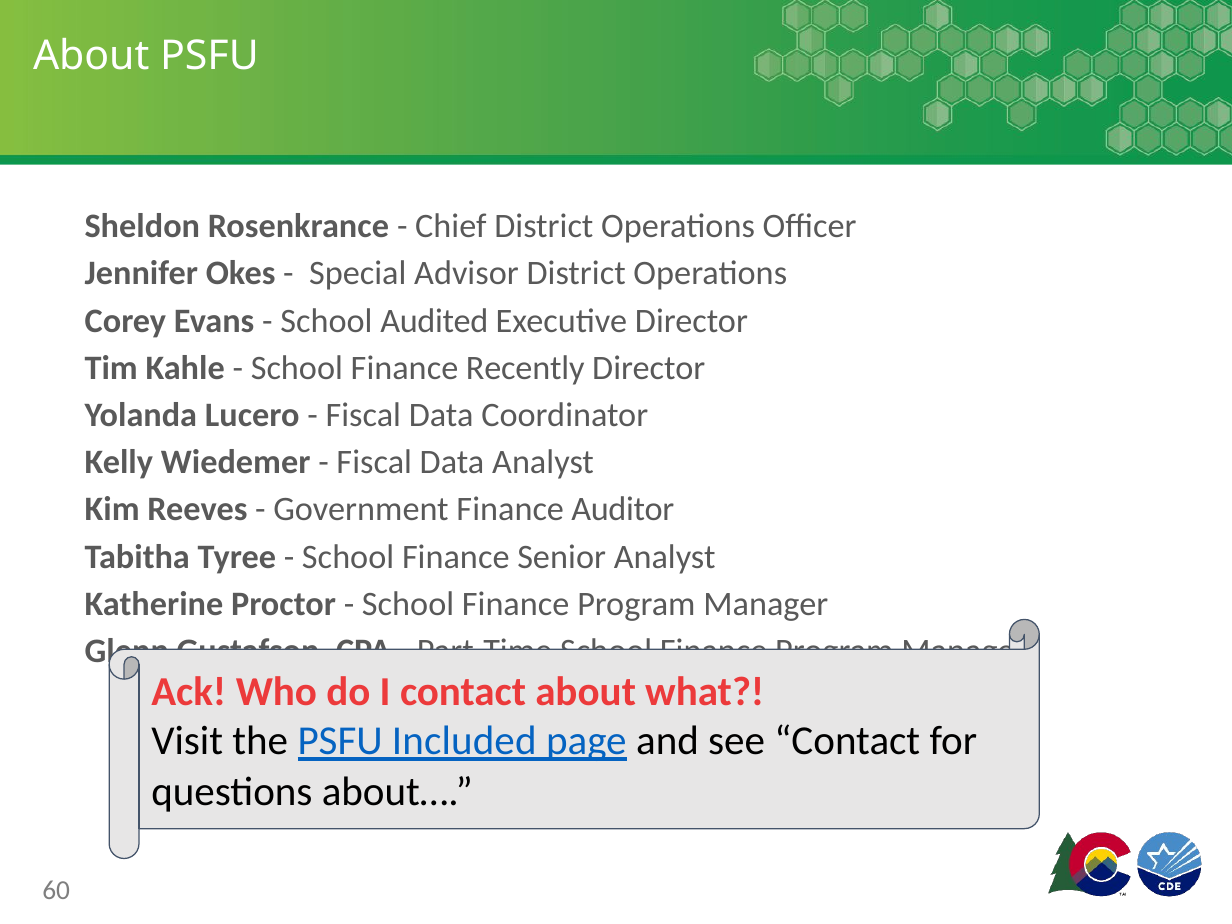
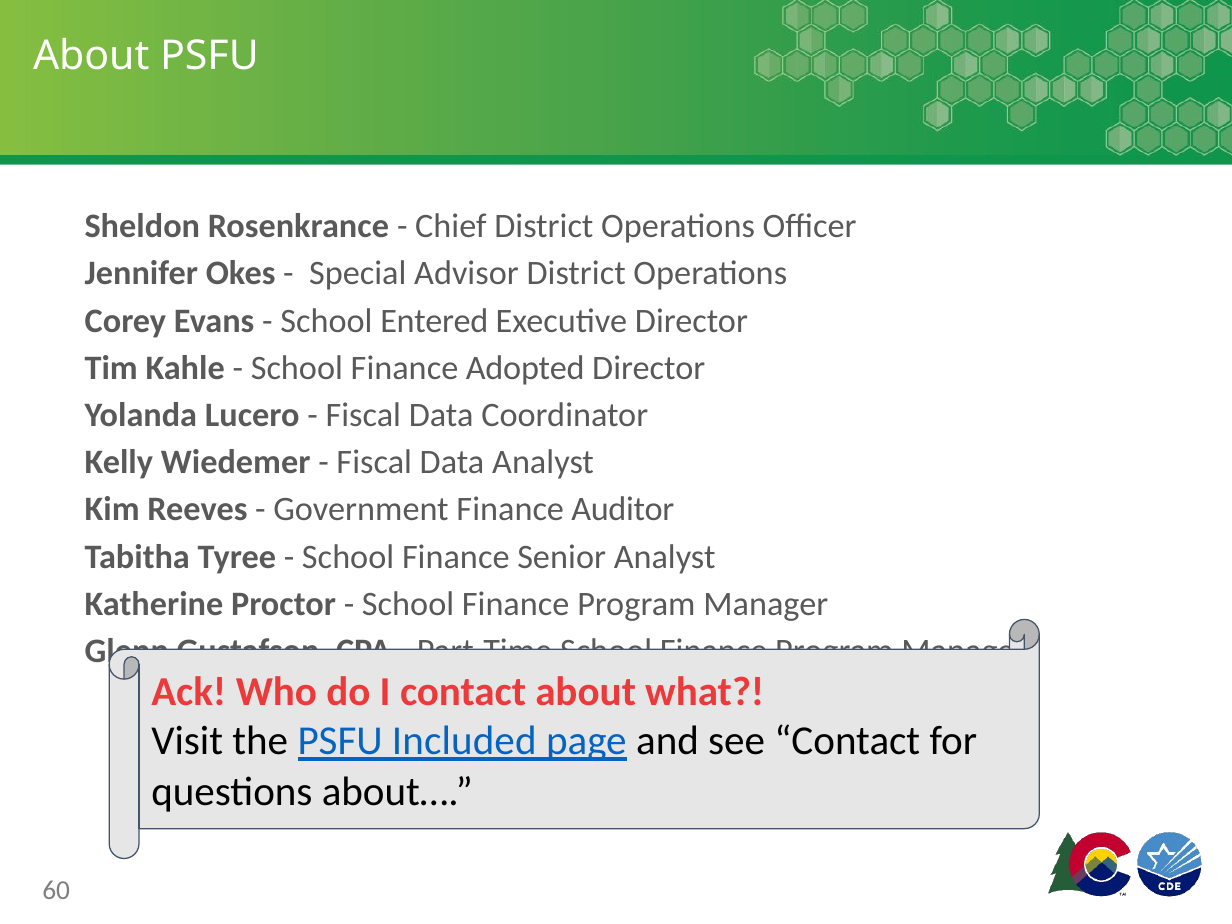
Audited: Audited -> Entered
Recently: Recently -> Adopted
